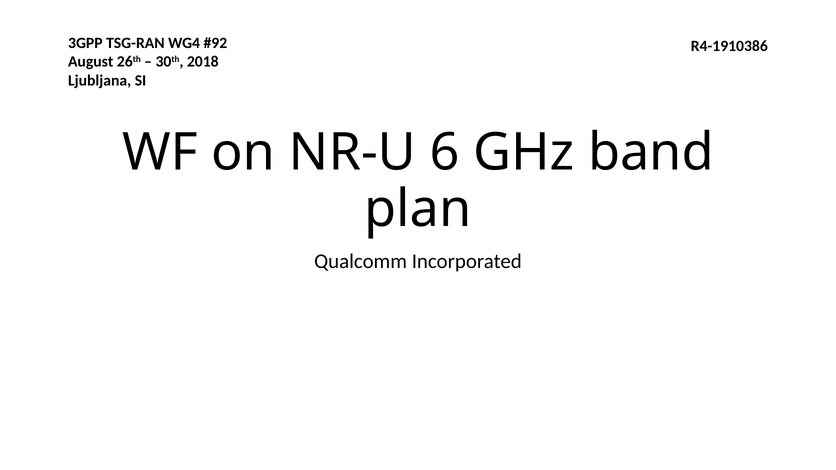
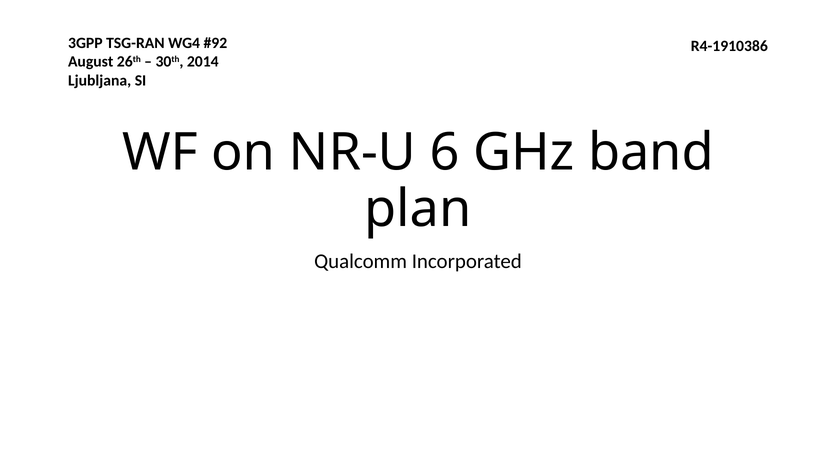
2018: 2018 -> 2014
